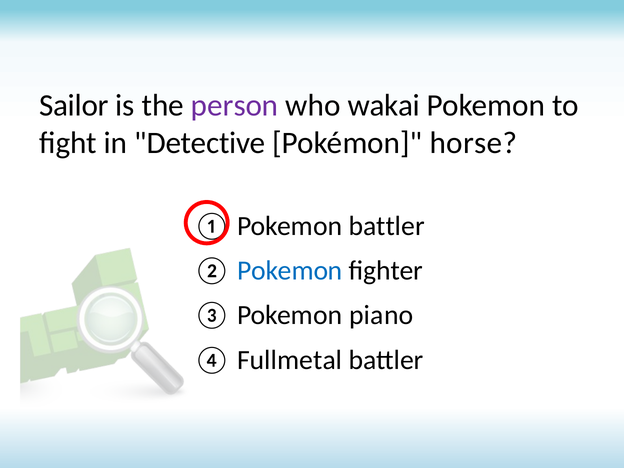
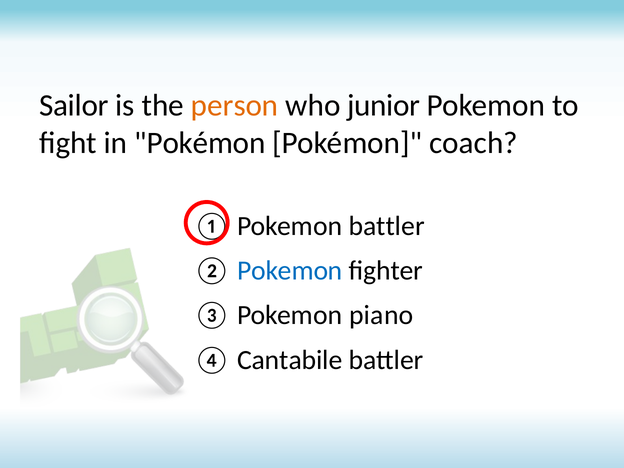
person colour: purple -> orange
wakai: wakai -> junior
in Detective: Detective -> Pokémon
horse: horse -> coach
Fullmetal: Fullmetal -> Cantabile
